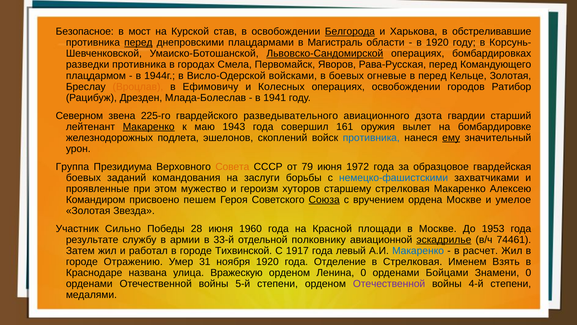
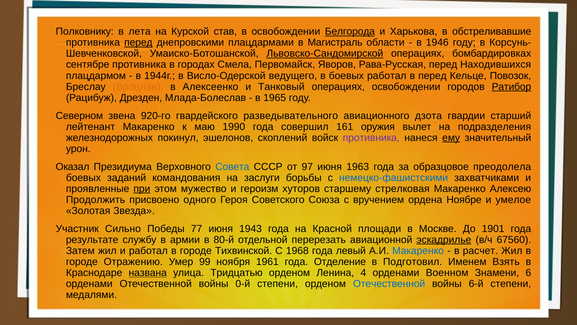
Безопасное: Безопасное -> Полковнику
мост: мост -> лета
в 1920: 1920 -> 1946
разведки: разведки -> сентябре
Командующего: Командующего -> Находившихся
войсками: войсками -> ведущего
боевых огневые: огневые -> работал
Кельце Золотая: Золотая -> Повозок
Ефимовичу: Ефимовичу -> Алексеенко
Колесных: Колесных -> Танковый
Ратибор underline: none -> present
1941: 1941 -> 1965
225-го: 225-го -> 920-го
Макаренко at (149, 126) underline: present -> none
1943: 1943 -> 1990
бомбардировке: бомбардировке -> подразделения
подлета: подлета -> покинул
противника at (371, 138) colour: blue -> purple
Группа: Группа -> Оказал
Совета colour: orange -> blue
79: 79 -> 97
1972: 1972 -> 1963
гвардейская: гвардейская -> преодолела
при underline: none -> present
Командиром: Командиром -> Продолжить
пешем: пешем -> одного
Союза underline: present -> none
ордена Москве: Москве -> Ноябре
28: 28 -> 77
1960: 1960 -> 1943
1953: 1953 -> 1901
33-й: 33-й -> 80-й
полковнику: полковнику -> перерезать
74461: 74461 -> 67560
1917: 1917 -> 1968
31: 31 -> 99
ноября 1920: 1920 -> 1961
в Стрелковая: Стрелковая -> Подготовил
названа underline: none -> present
Вражескую: Вражескую -> Тридцатью
Ленина 0: 0 -> 4
Бойцами: Бойцами -> Военном
Знамени 0: 0 -> 6
5-й: 5-й -> 0-й
Отечественной at (389, 283) colour: purple -> blue
4-й: 4-й -> 6-й
